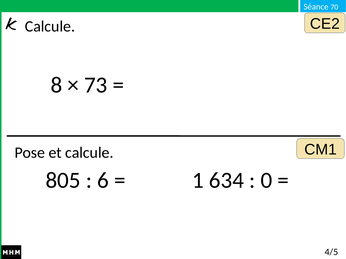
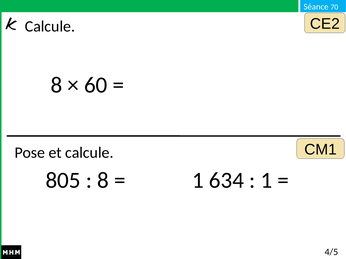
73: 73 -> 60
6 at (103, 181): 6 -> 8
0 at (266, 181): 0 -> 1
